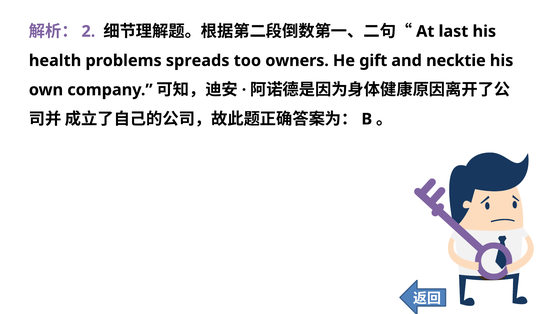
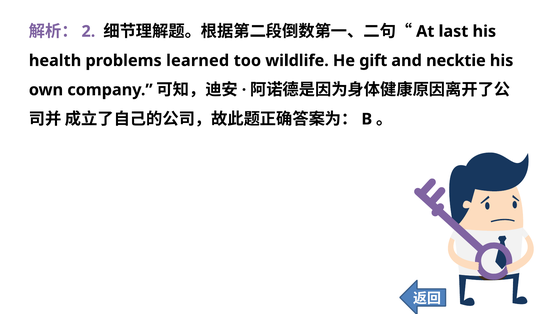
spreads: spreads -> learned
owners: owners -> wildlife
